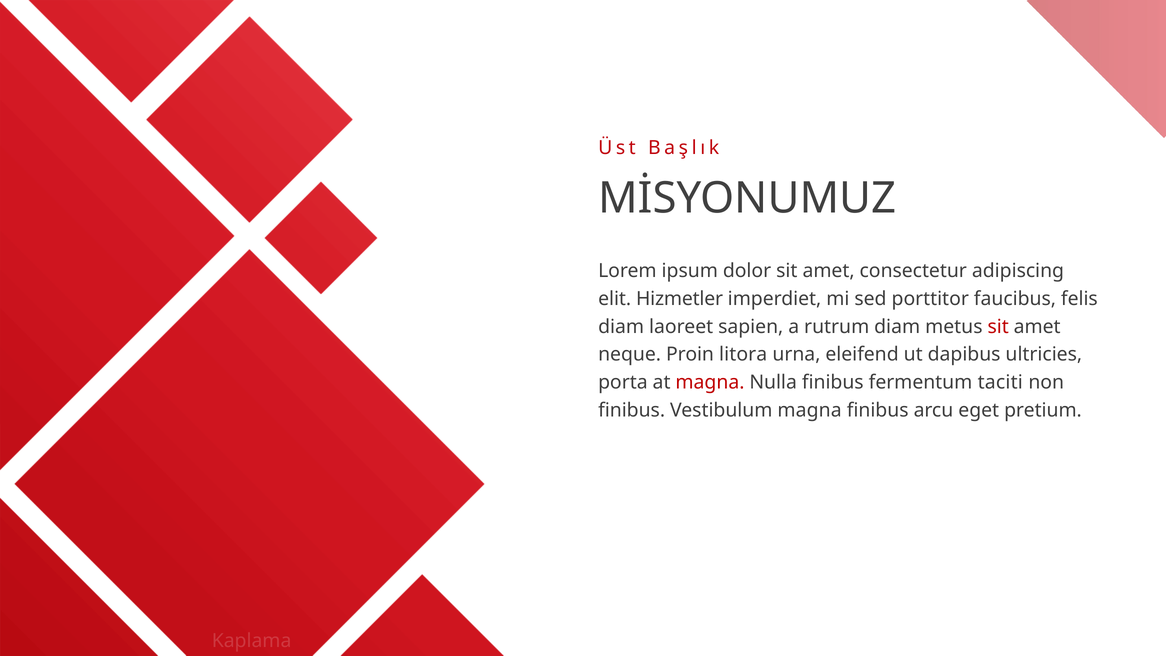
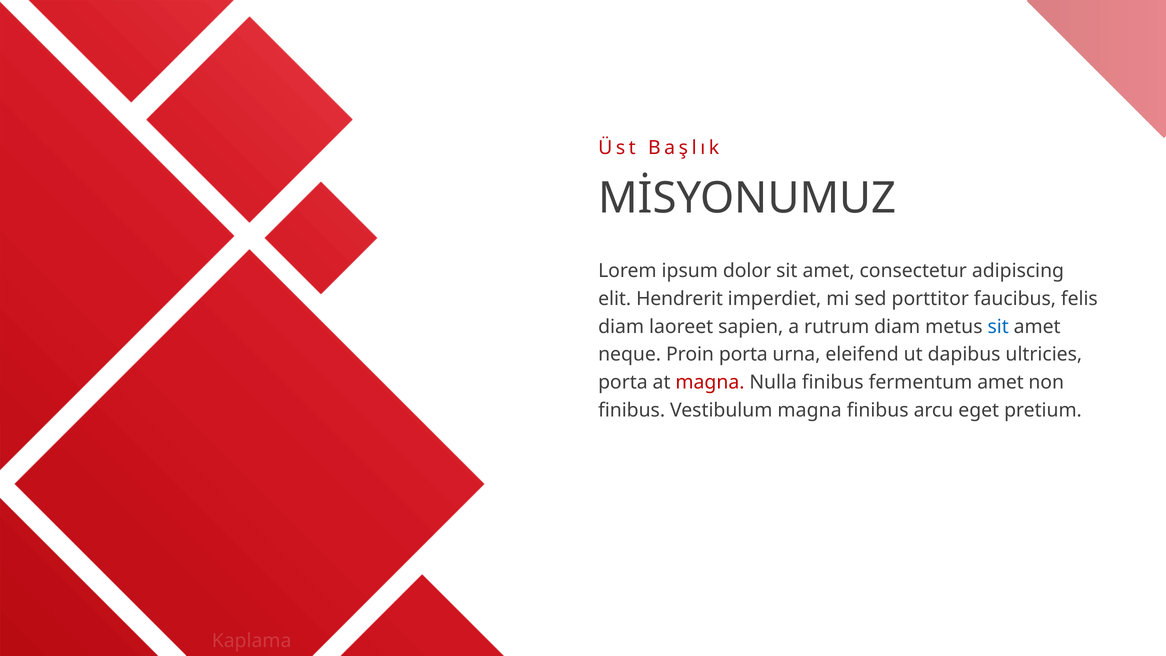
Hizmetler: Hizmetler -> Hendrerit
sit at (998, 327) colour: red -> blue
Proin litora: litora -> porta
fermentum taciti: taciti -> amet
